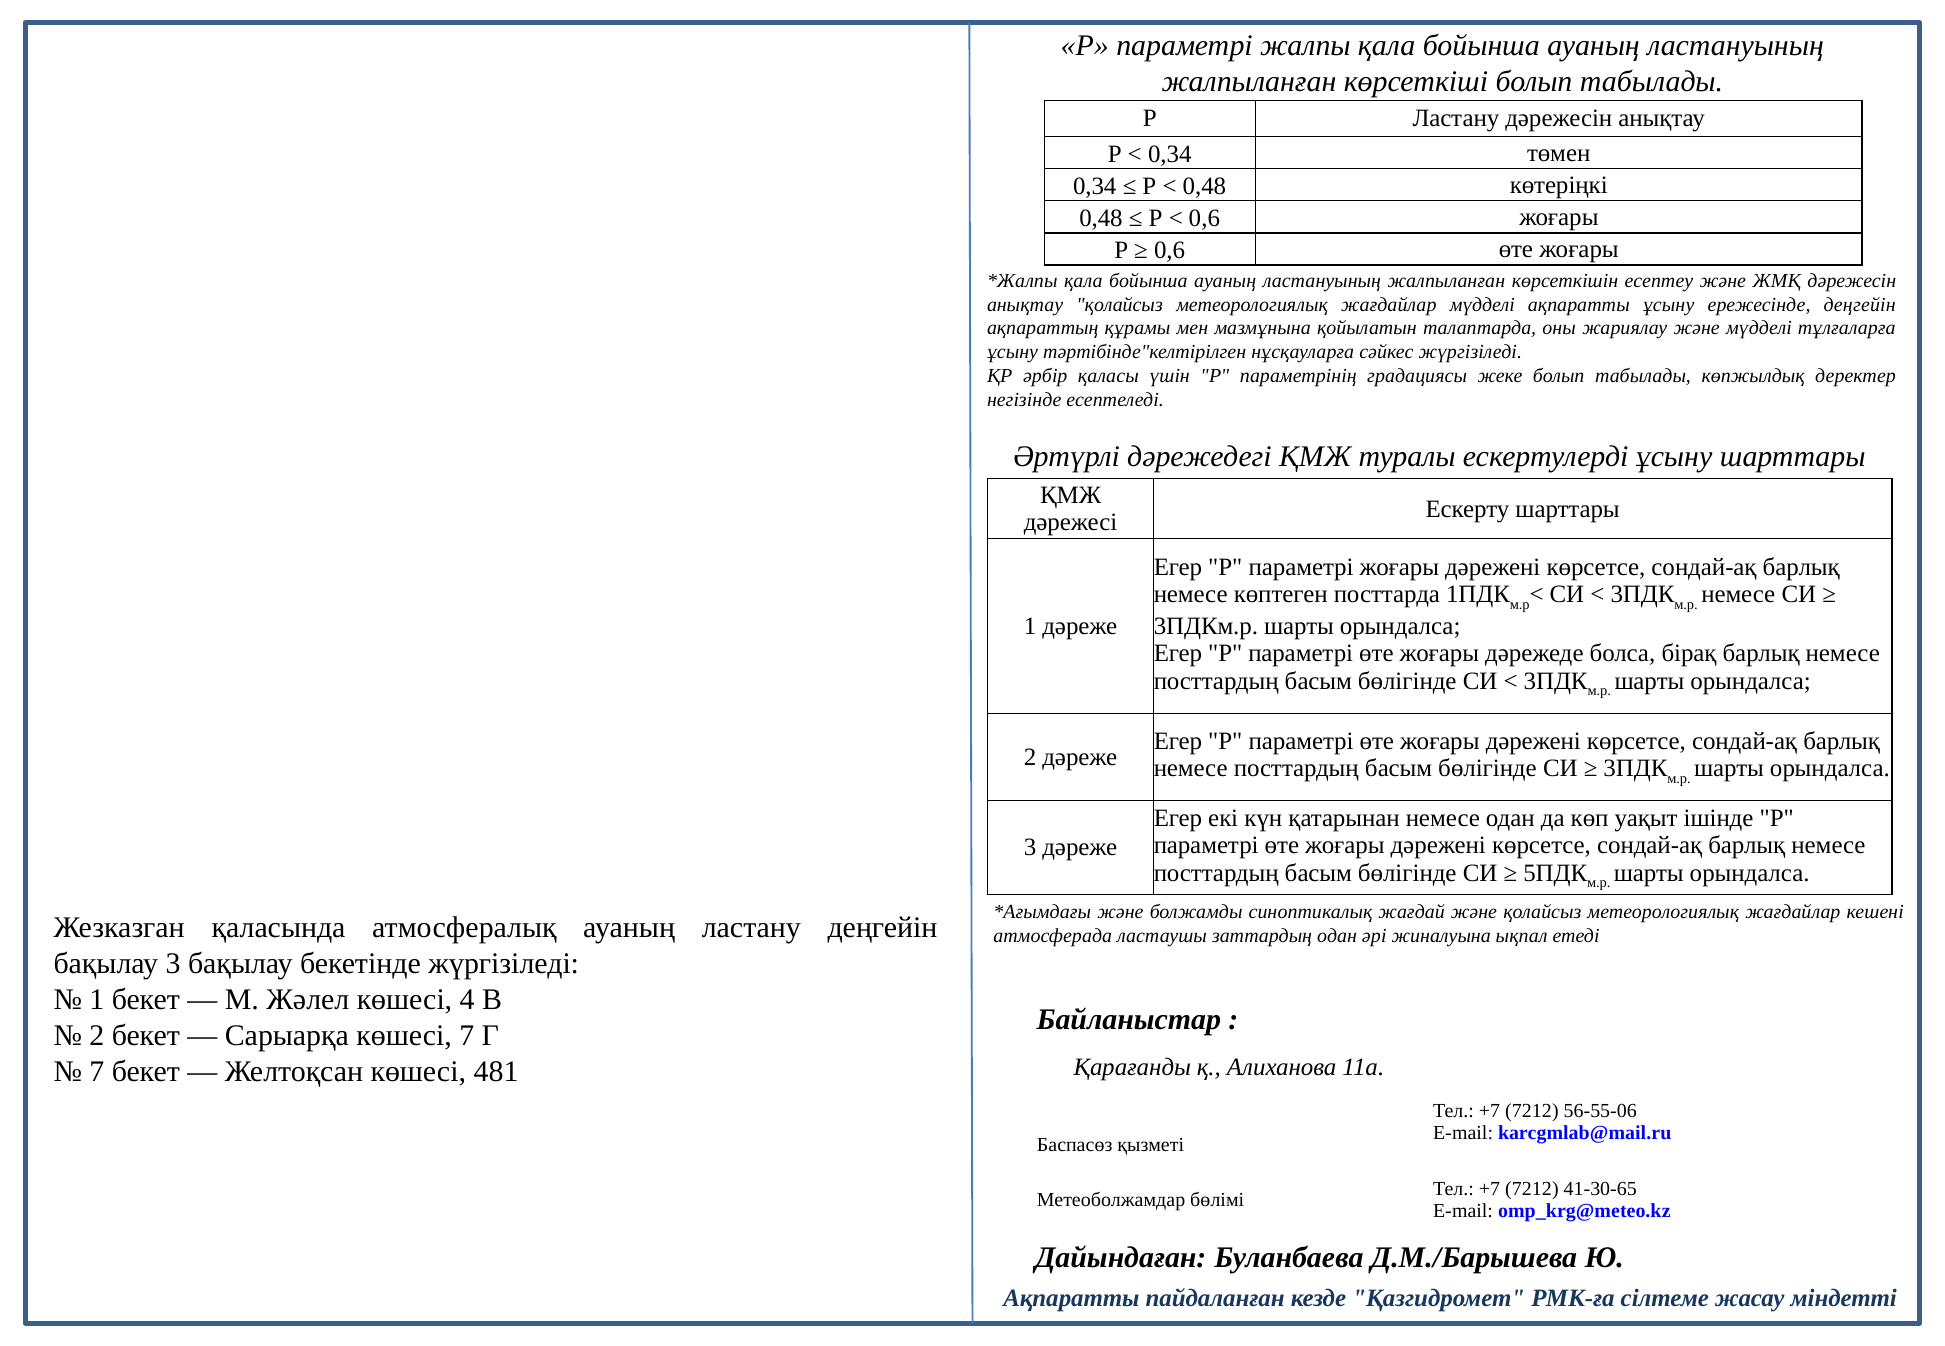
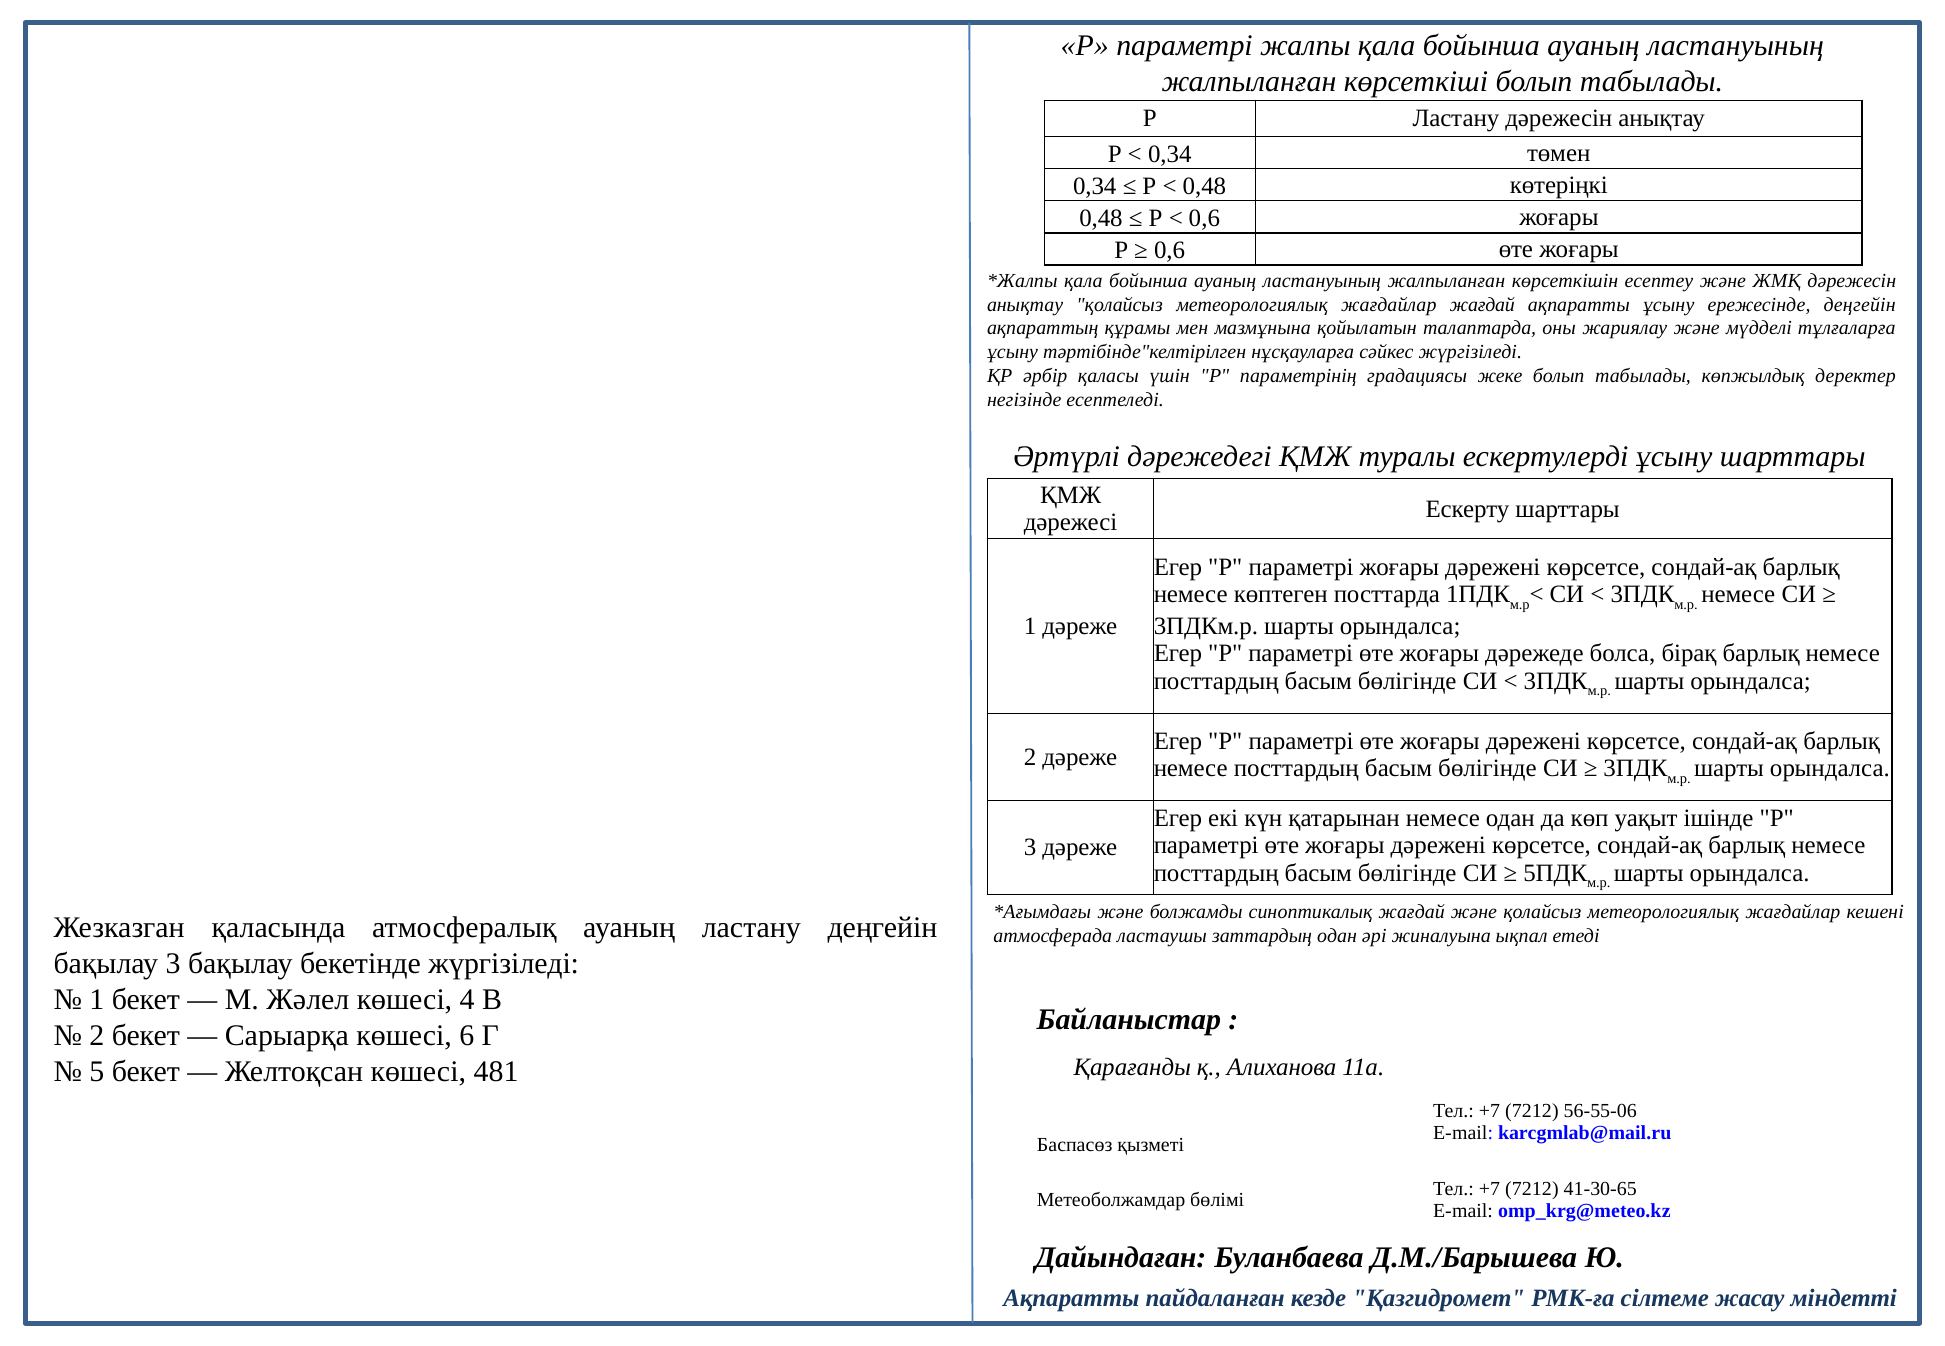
жағдайлар мүдделі: мүдделі -> жағдай
көшесі 7: 7 -> 6
7 at (97, 1072): 7 -> 5
